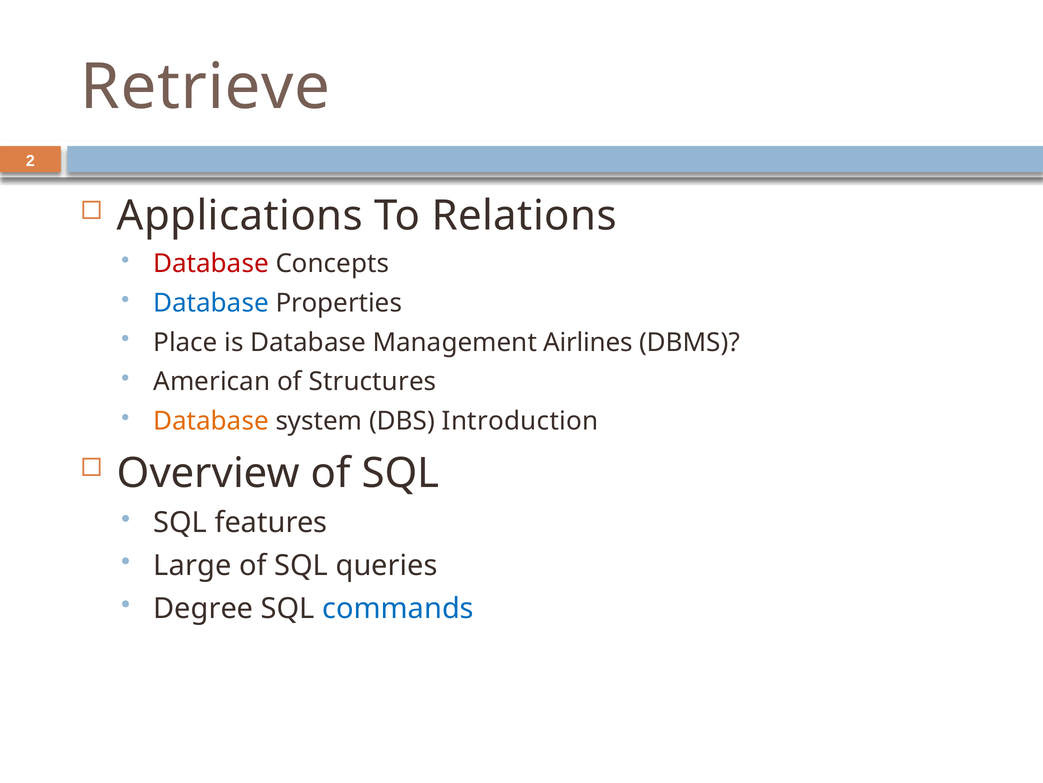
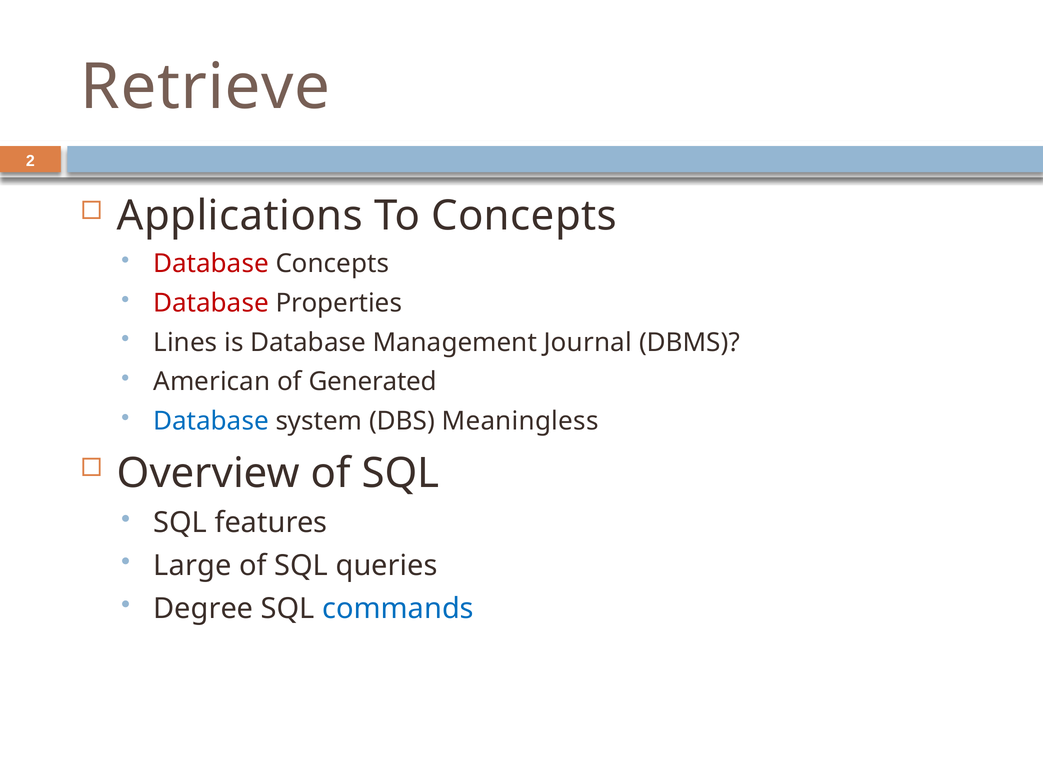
To Relations: Relations -> Concepts
Database at (211, 303) colour: blue -> red
Place: Place -> Lines
Airlines: Airlines -> Journal
Structures: Structures -> Generated
Database at (211, 421) colour: orange -> blue
Introduction: Introduction -> Meaningless
